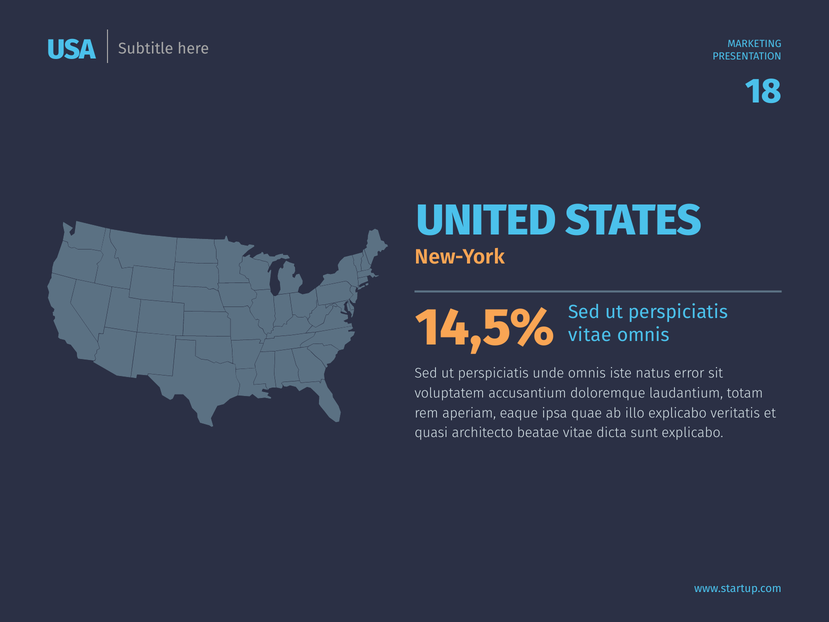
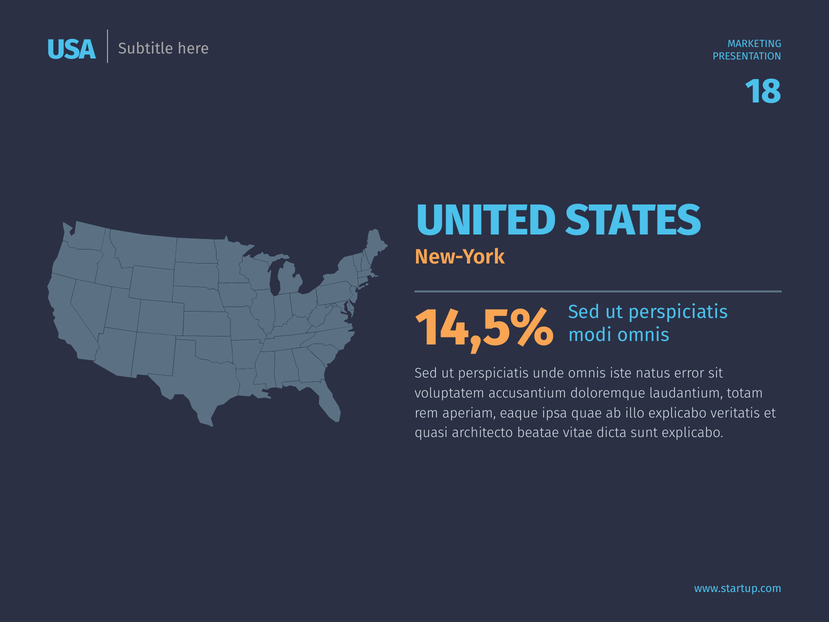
vitae at (590, 335): vitae -> modi
